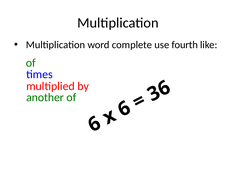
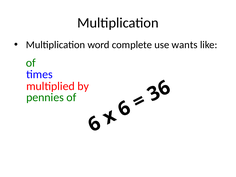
fourth: fourth -> wants
another: another -> pennies
